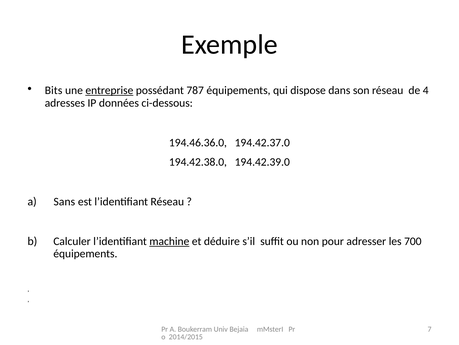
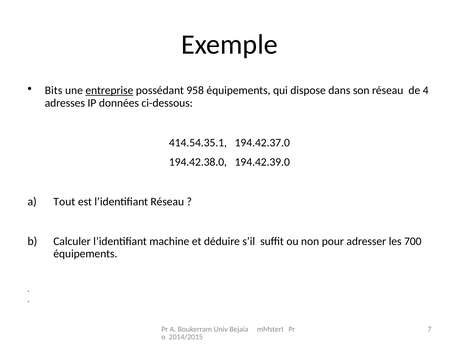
787: 787 -> 958
194.46.36.0: 194.46.36.0 -> 414.54.35.1
Sans: Sans -> Tout
machine underline: present -> none
